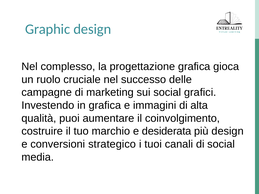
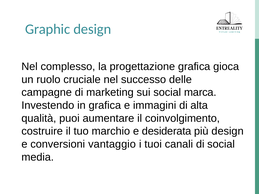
grafici: grafici -> marca
strategico: strategico -> vantaggio
